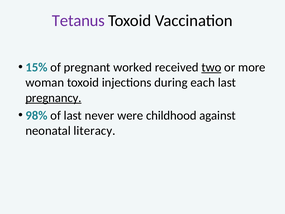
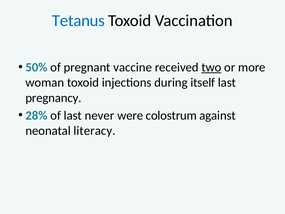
Tetanus colour: purple -> blue
15%: 15% -> 50%
worked: worked -> vaccine
each: each -> itself
pregnancy underline: present -> none
98%: 98% -> 28%
childhood: childhood -> colostrum
